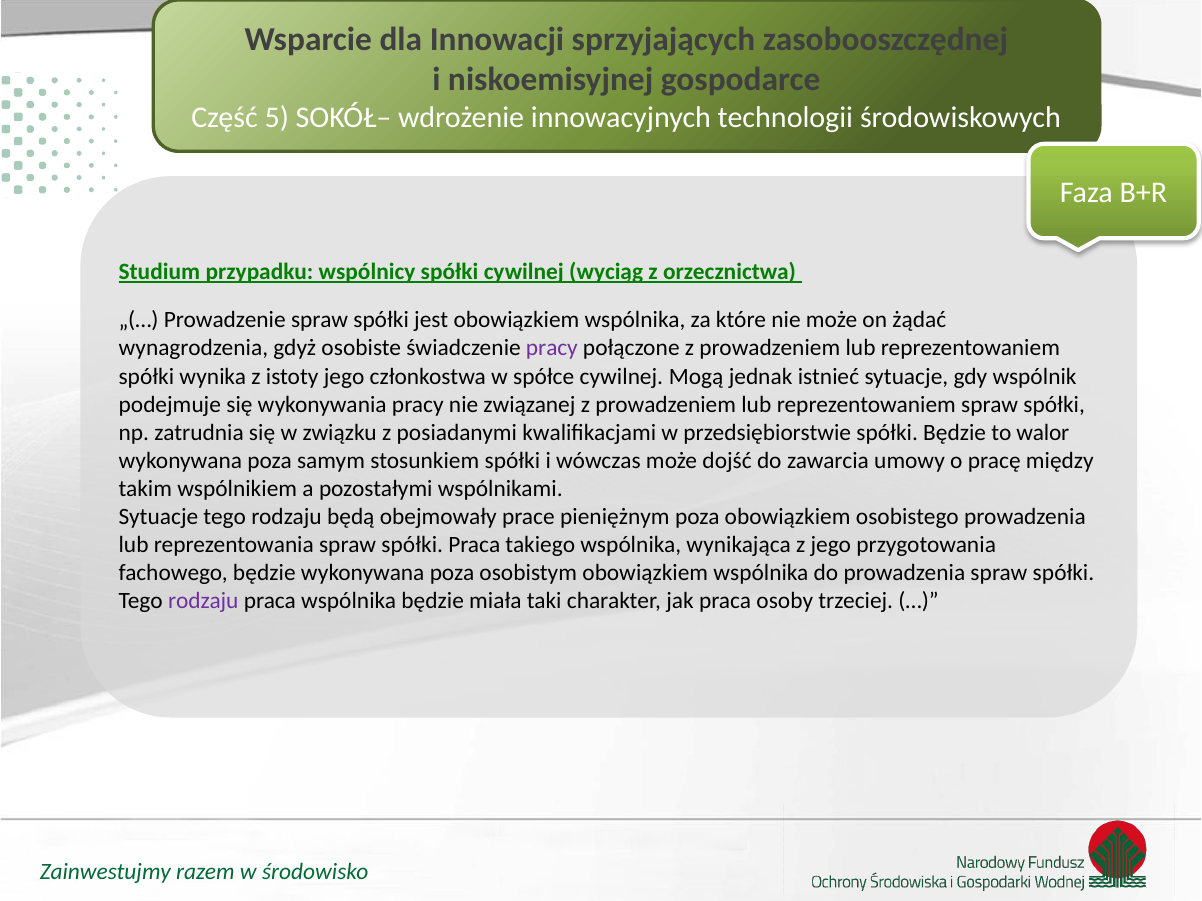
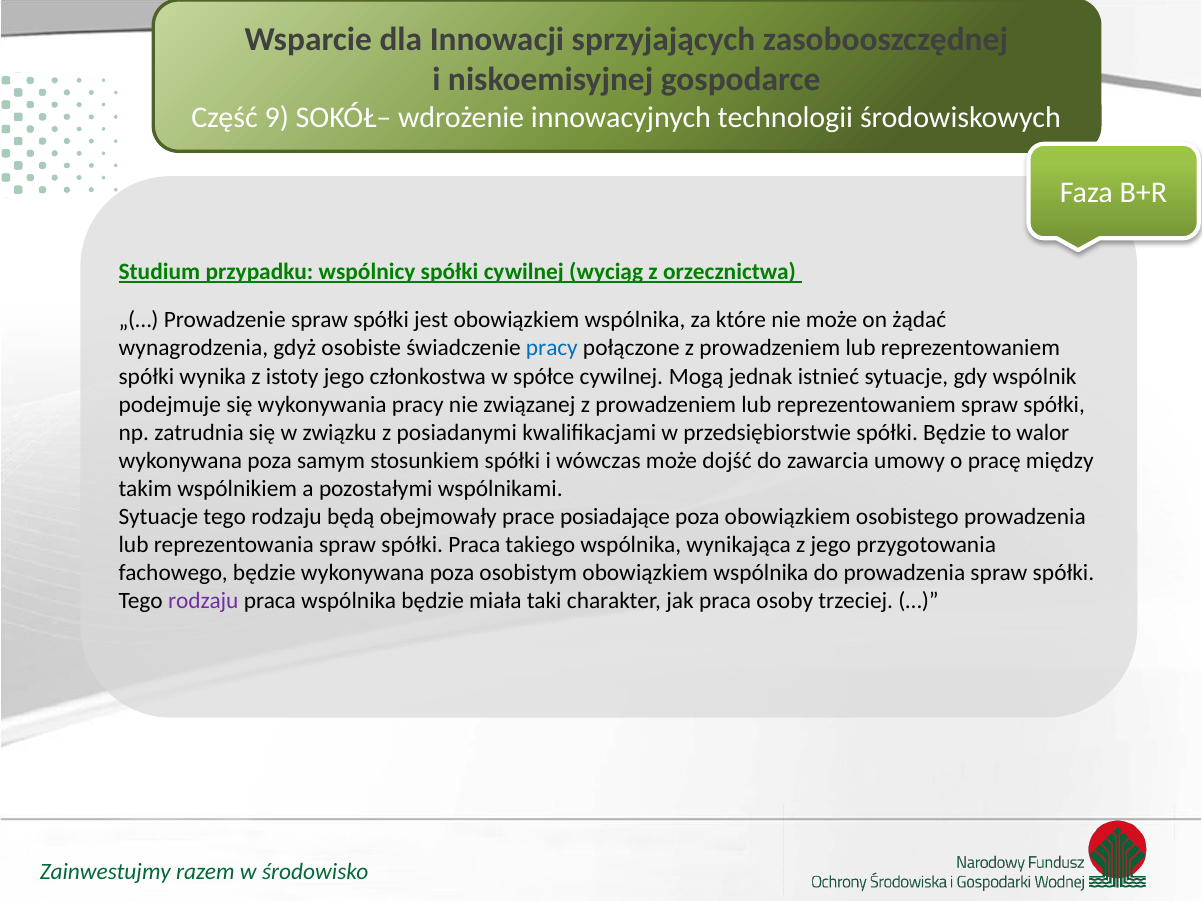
5: 5 -> 9
pracy at (552, 348) colour: purple -> blue
pieniężnym: pieniężnym -> posiadające
